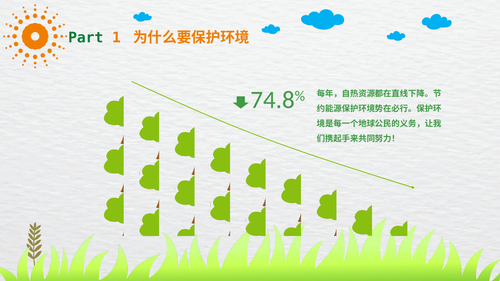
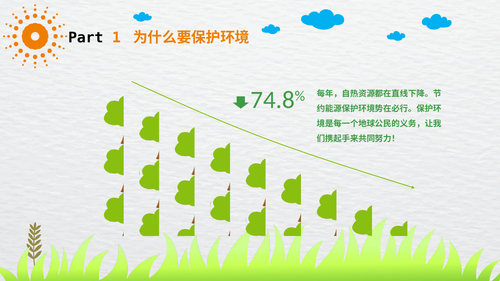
Part colour: green -> black
